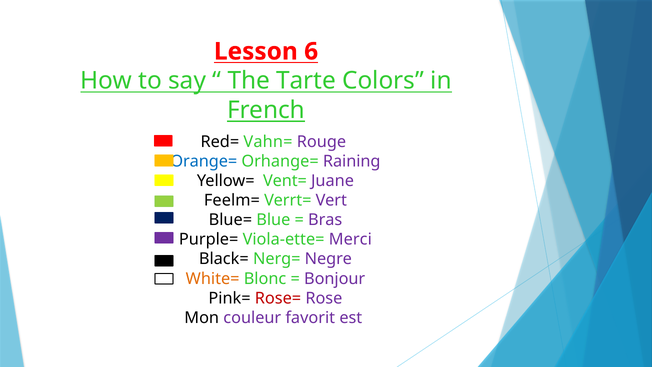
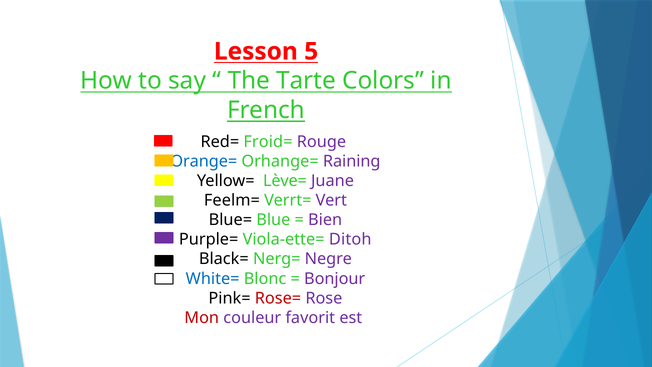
6: 6 -> 5
Vahn=: Vahn= -> Froid=
Vent=: Vent= -> Lève=
Bras: Bras -> Bien
Merci: Merci -> Ditoh
White= colour: orange -> blue
Mon colour: black -> red
